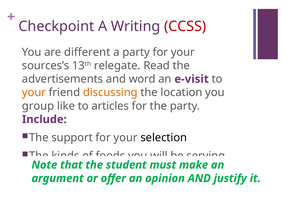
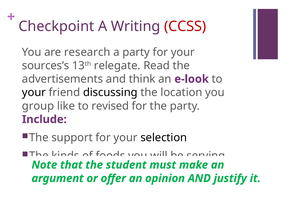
different: different -> research
word: word -> think
e-visit: e-visit -> e-look
your at (34, 92) colour: orange -> black
discussing colour: orange -> black
articles: articles -> revised
